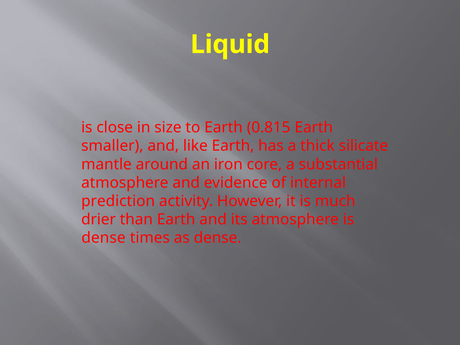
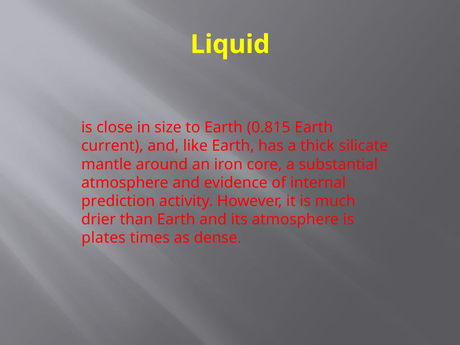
smaller: smaller -> current
dense at (104, 238): dense -> plates
